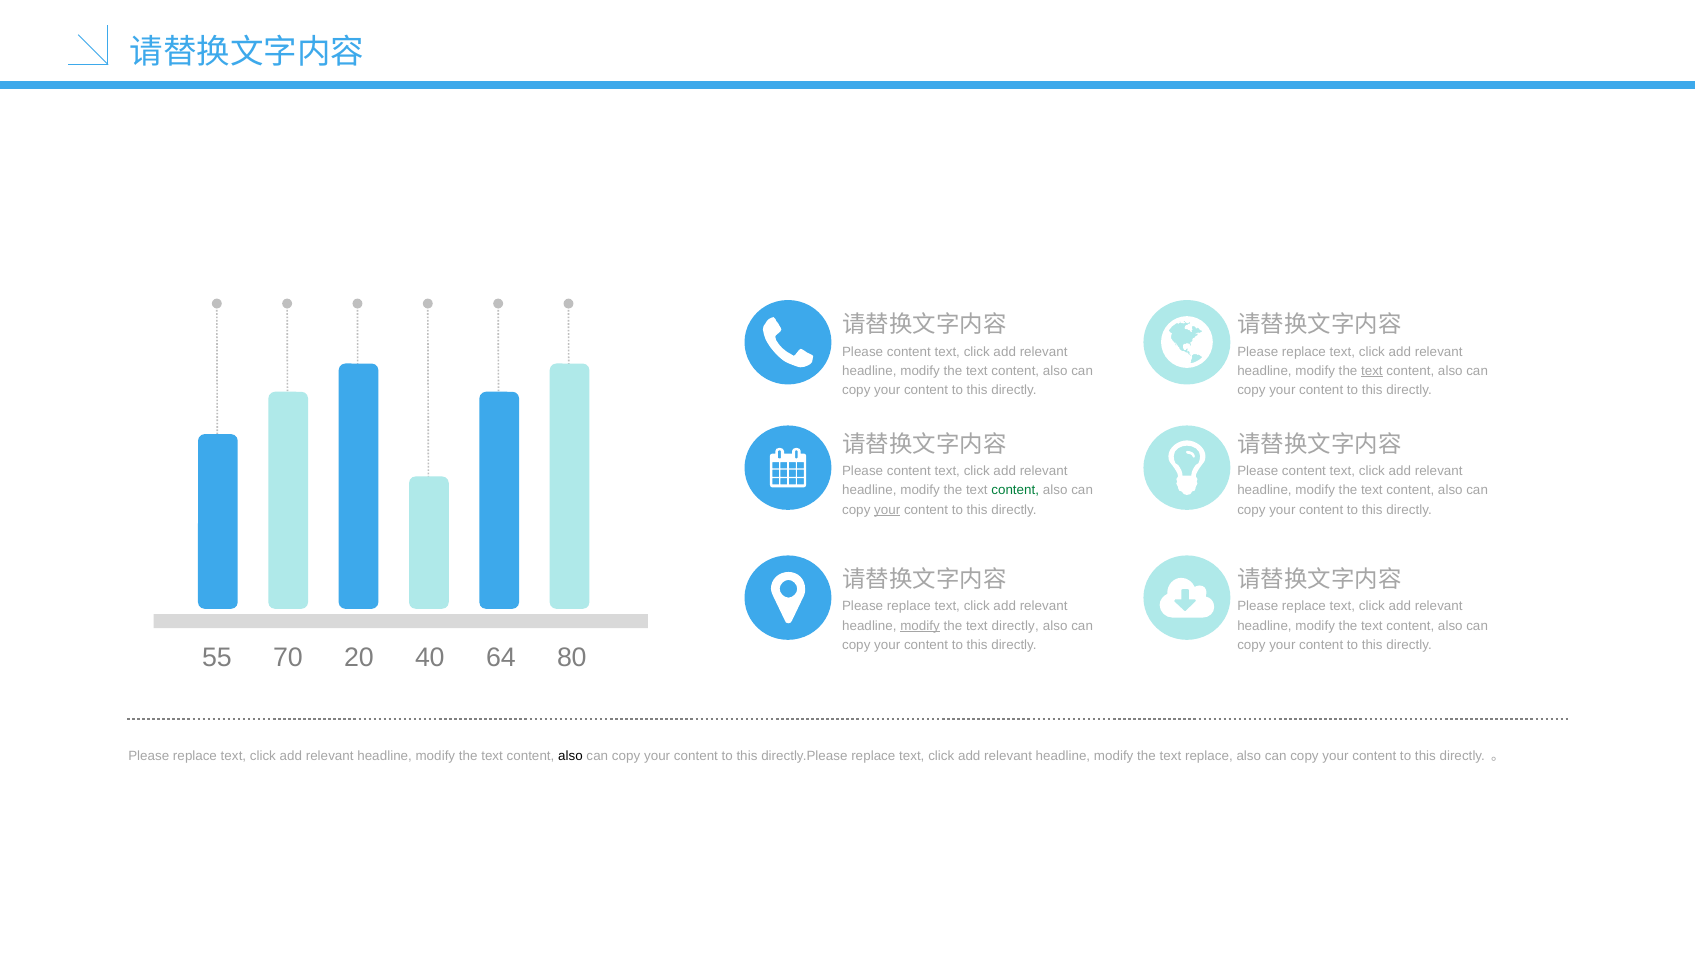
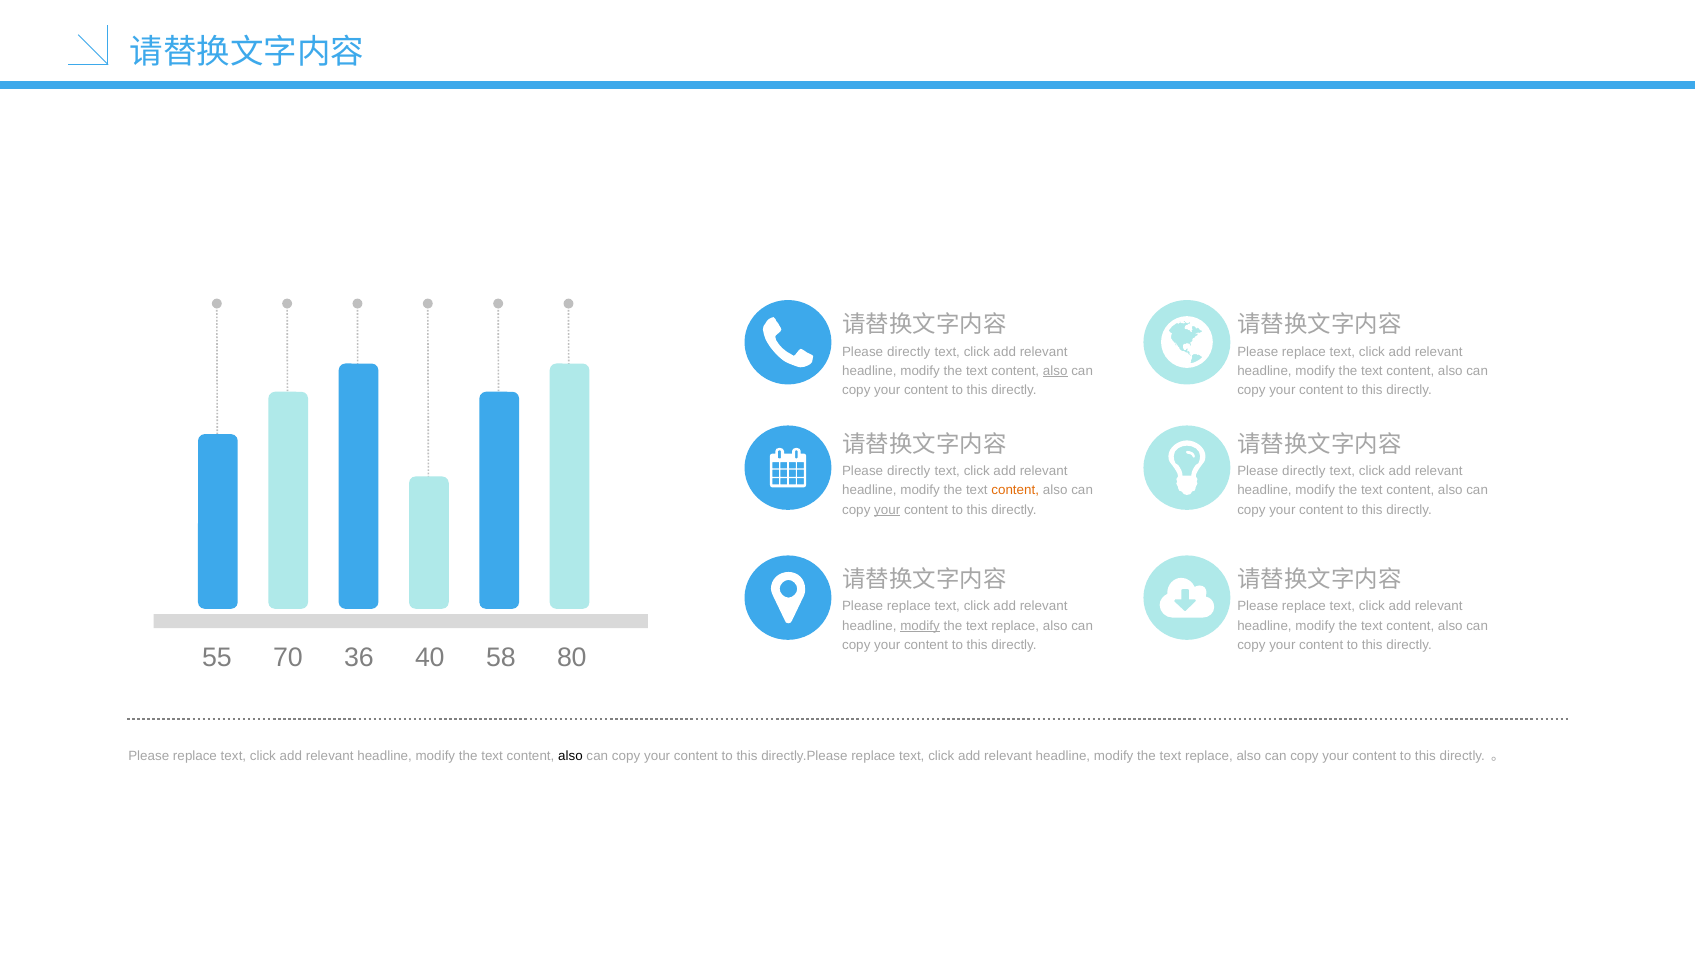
content at (909, 352): content -> directly
also at (1055, 371) underline: none -> present
text at (1372, 371) underline: present -> none
content at (909, 471): content -> directly
content at (1304, 471): content -> directly
content at (1015, 491) colour: green -> orange
directly at (1015, 626): directly -> replace
20: 20 -> 36
64: 64 -> 58
